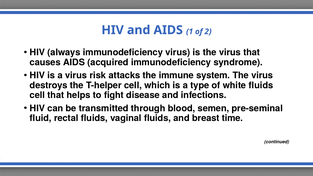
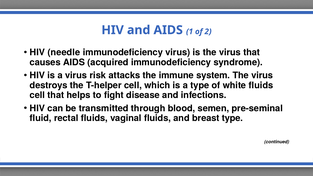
always: always -> needle
breast time: time -> type
